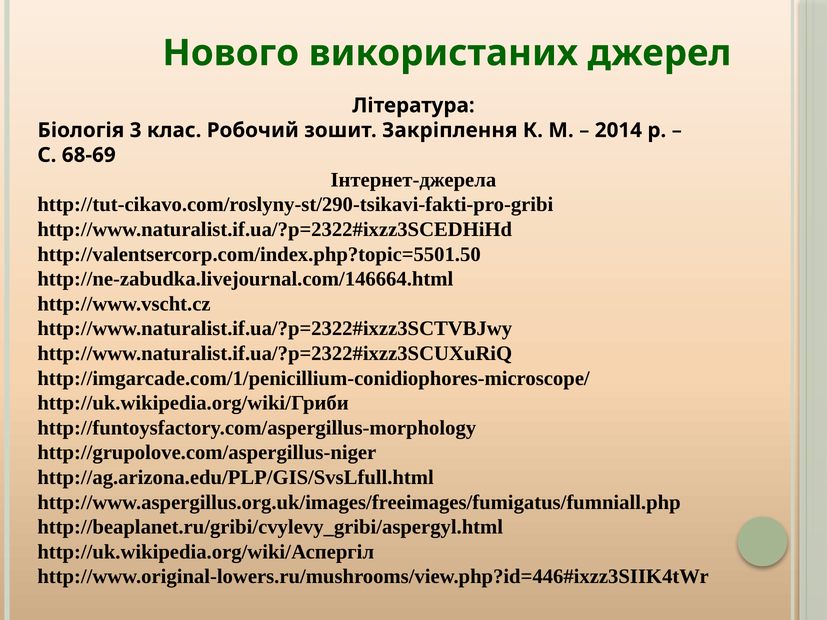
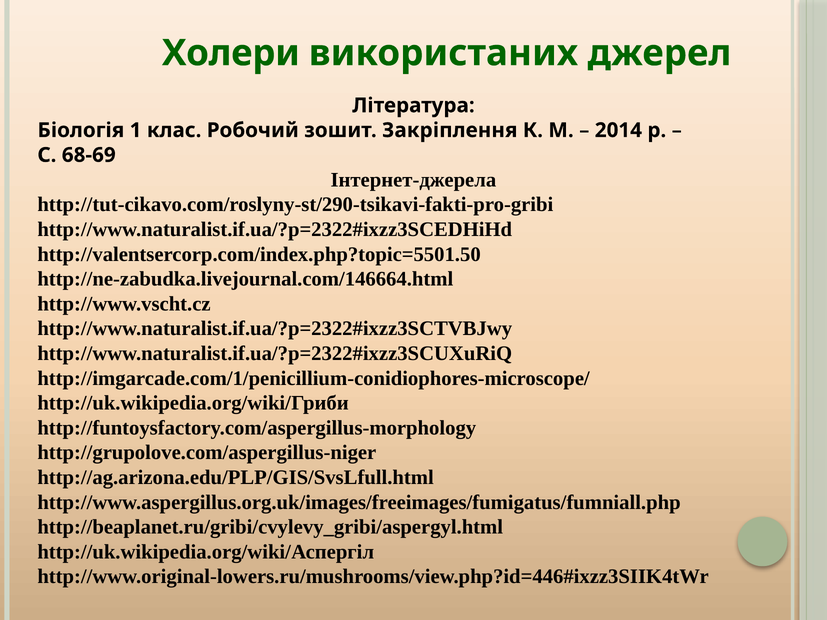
Нового: Нового -> Холери
3: 3 -> 1
